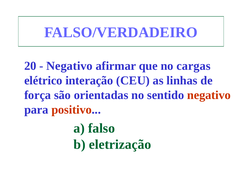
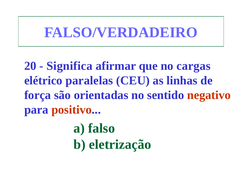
Negativo at (69, 66): Negativo -> Significa
interação: interação -> paralelas
